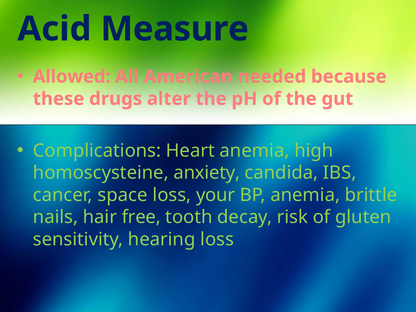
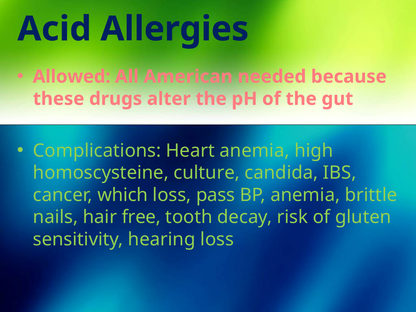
Measure: Measure -> Allergies
anxiety: anxiety -> culture
space: space -> which
your: your -> pass
